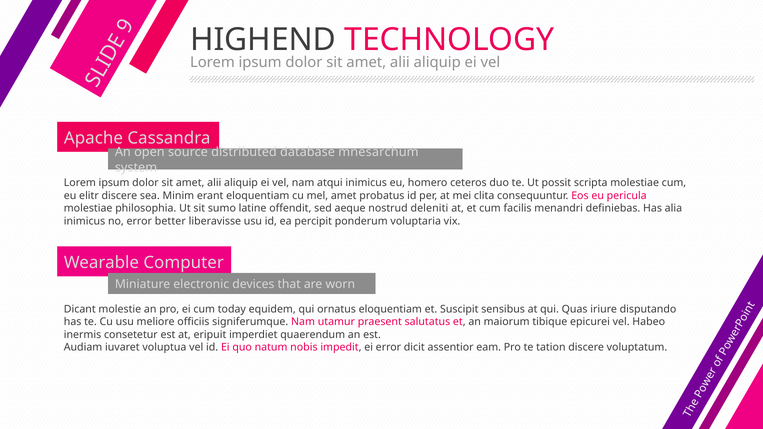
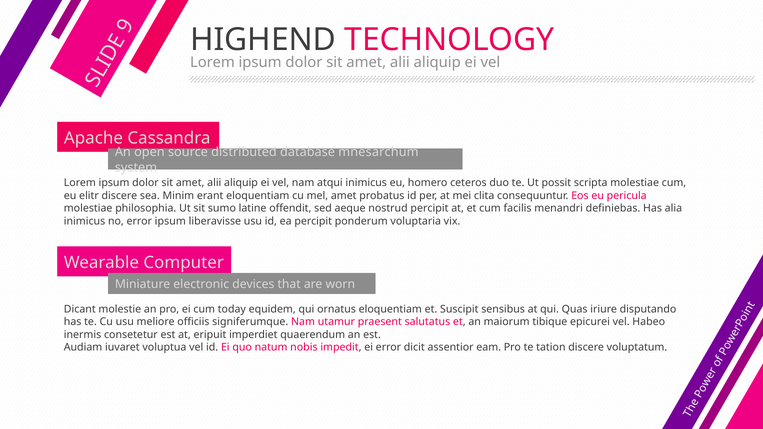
nostrud deleniti: deleniti -> percipit
error better: better -> ipsum
